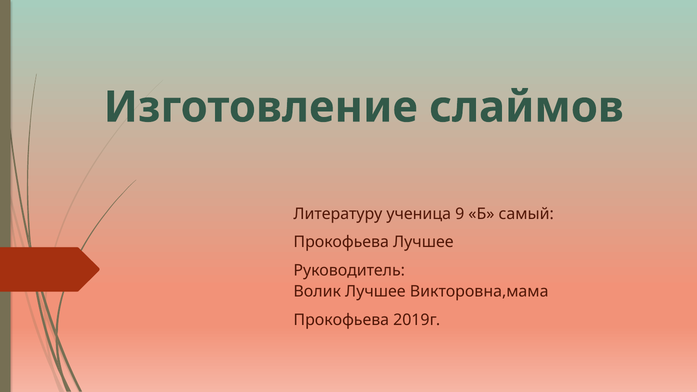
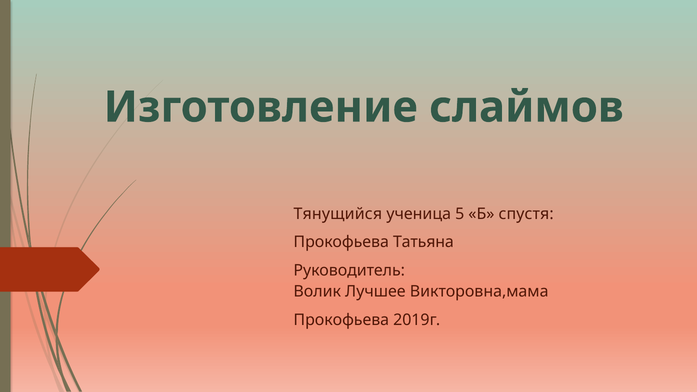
Литературу: Литературу -> Тянущийся
9: 9 -> 5
самый: самый -> спустя
Прокофьева Лучшее: Лучшее -> Татьяна
